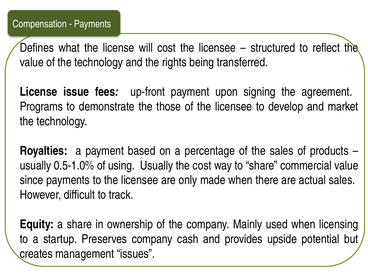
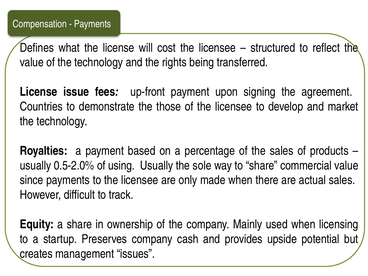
Programs: Programs -> Countries
0.5-1.0%: 0.5-1.0% -> 0.5-2.0%
the cost: cost -> sole
